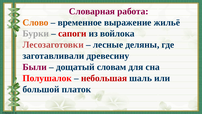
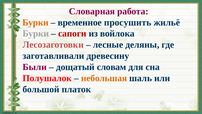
Слово at (36, 22): Слово -> Бурки
выражение: выражение -> просушить
небольшая colour: red -> orange
